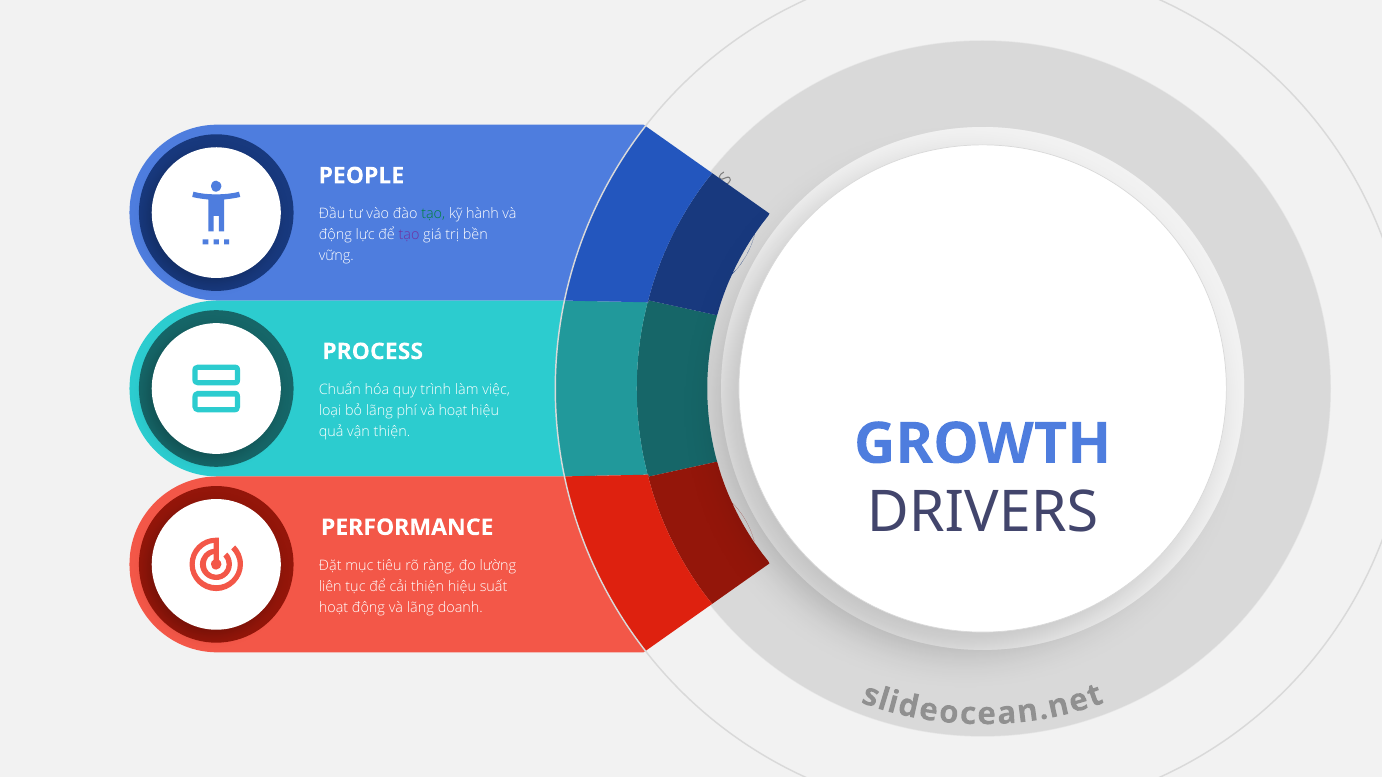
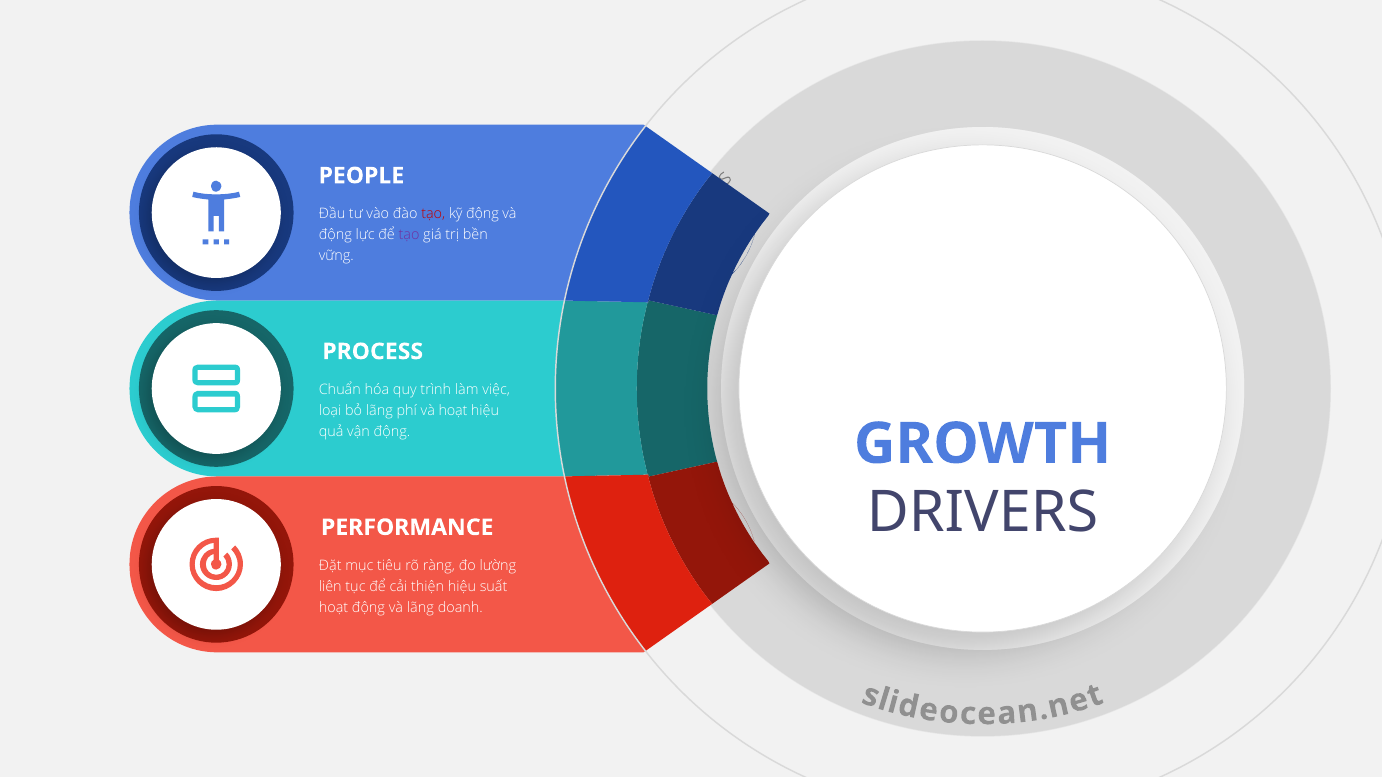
tạo at (433, 214) colour: green -> red
kỹ hành: hành -> động
vận thiện: thiện -> động
